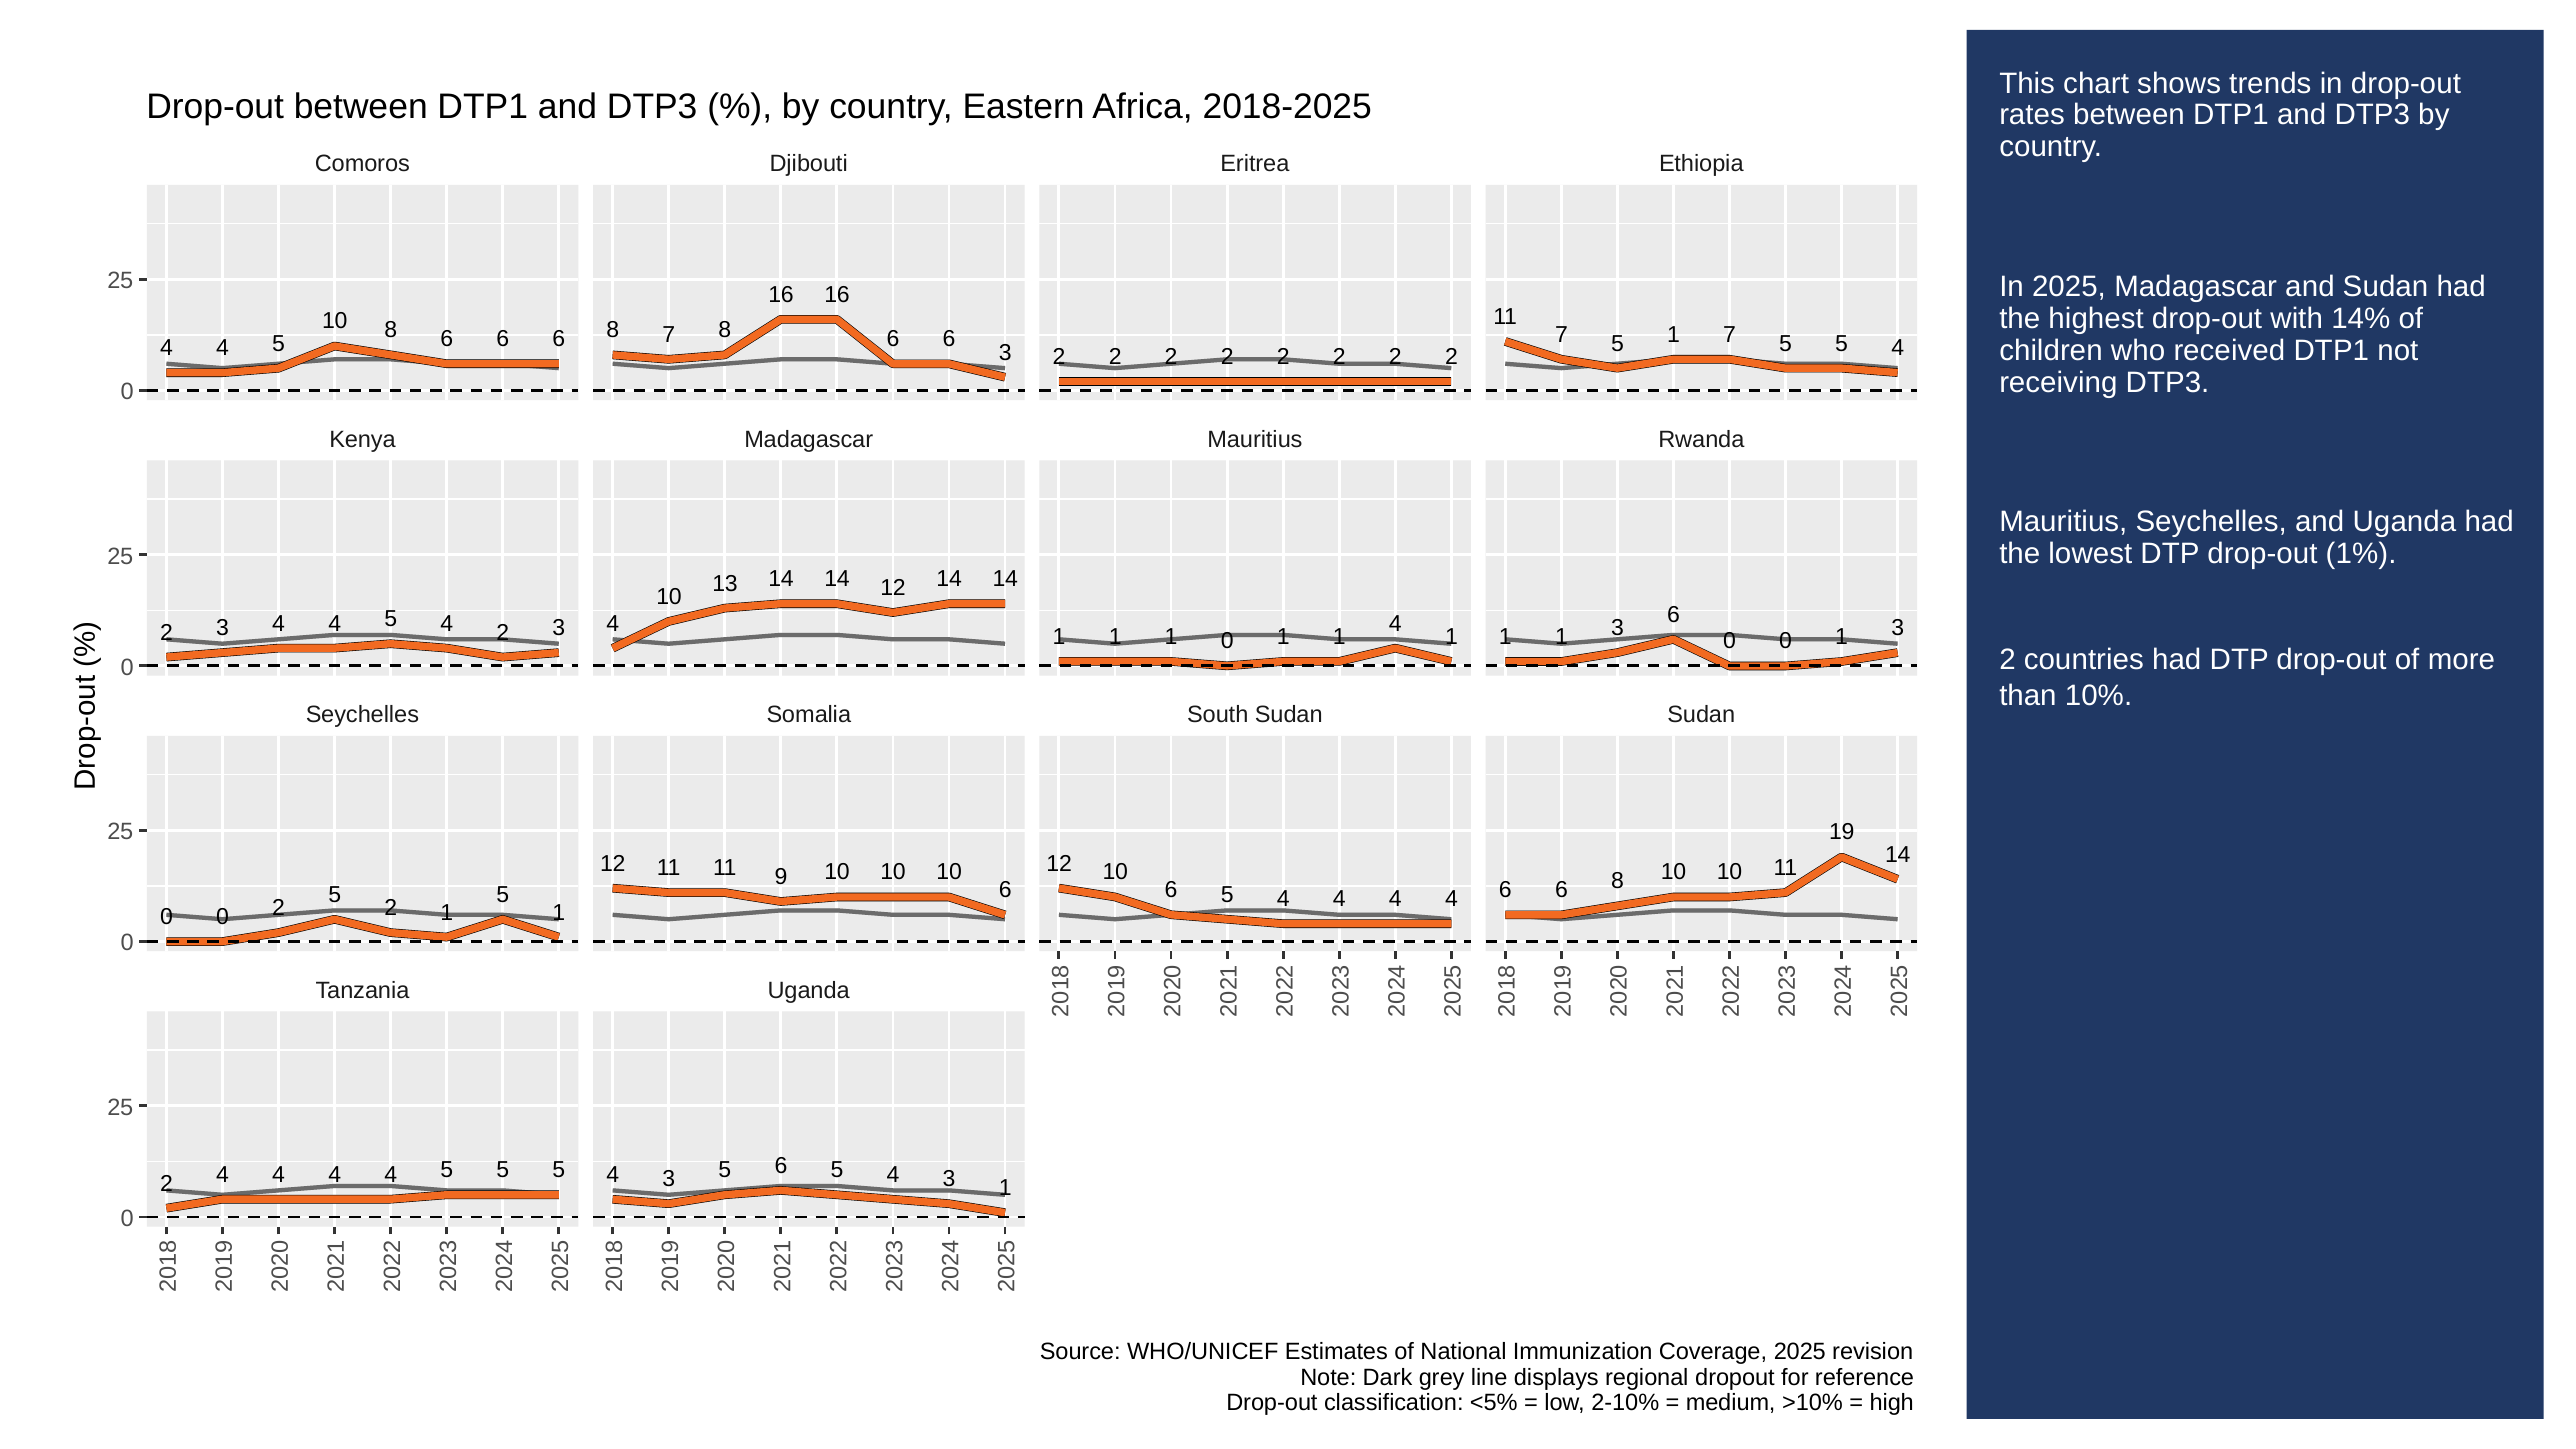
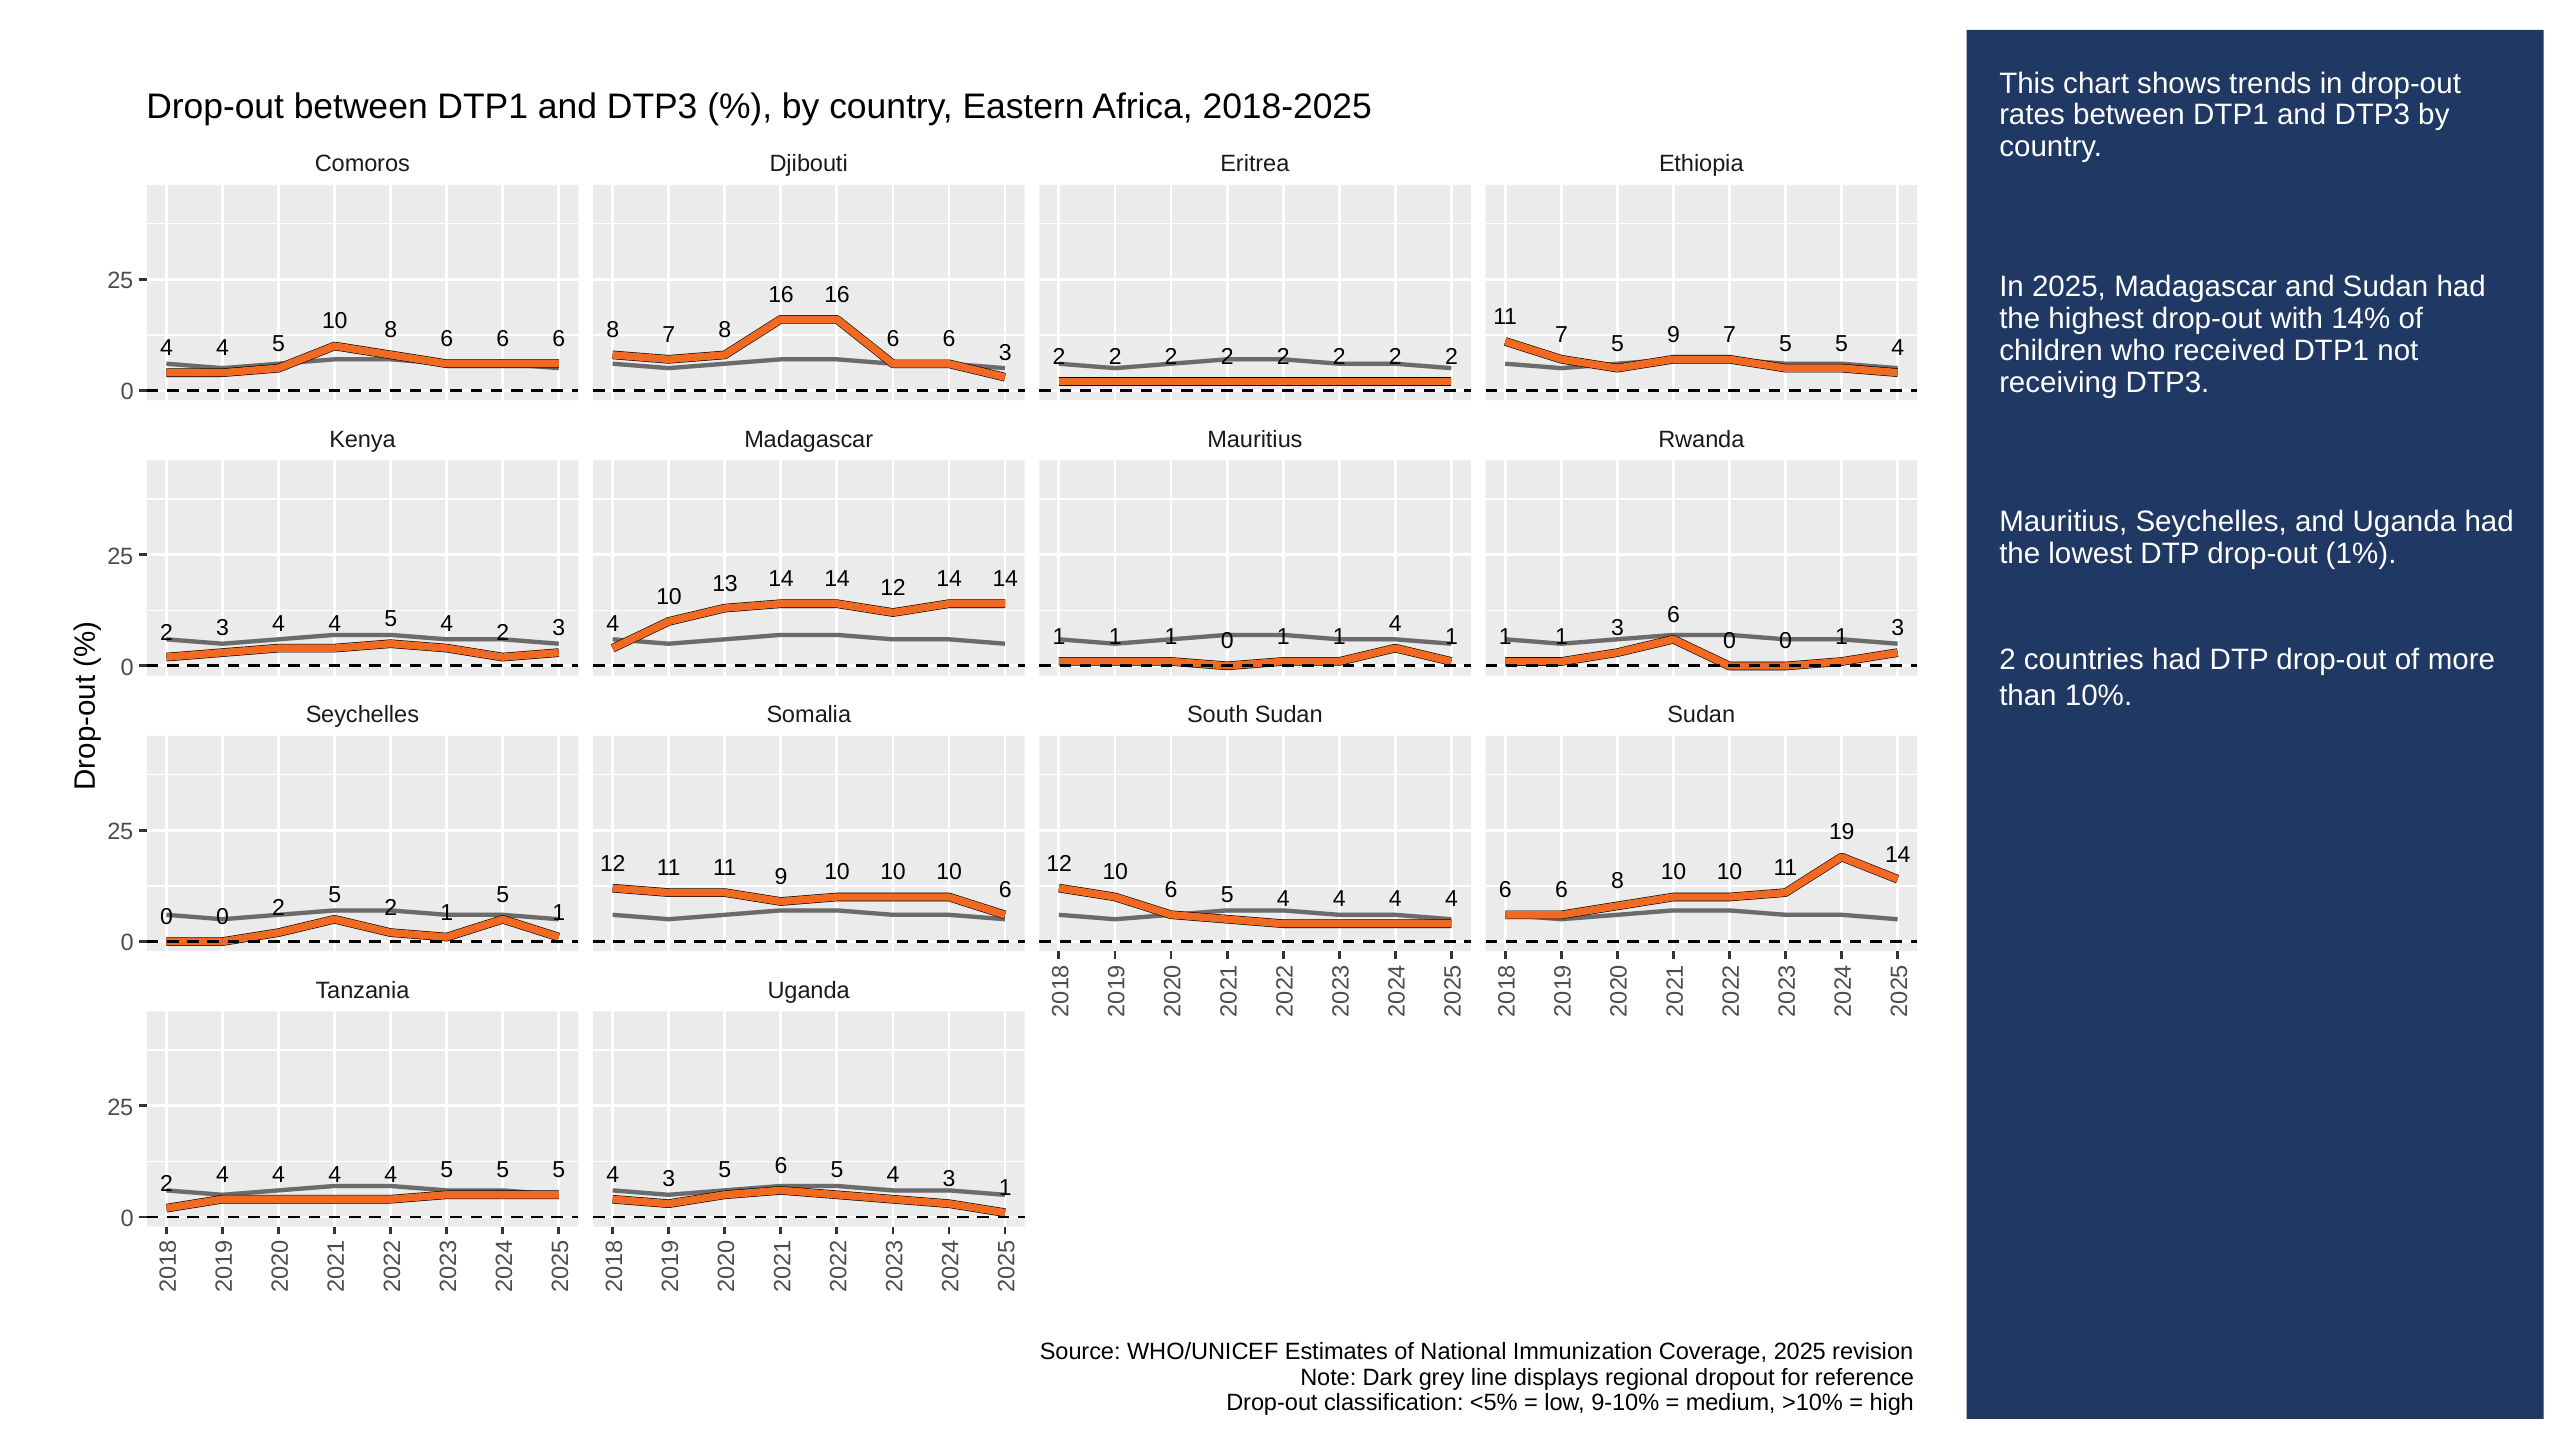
7 5 1: 1 -> 9
2-10%: 2-10% -> 9-10%
